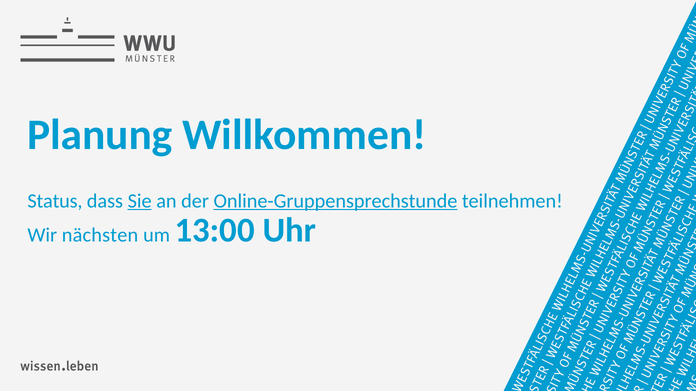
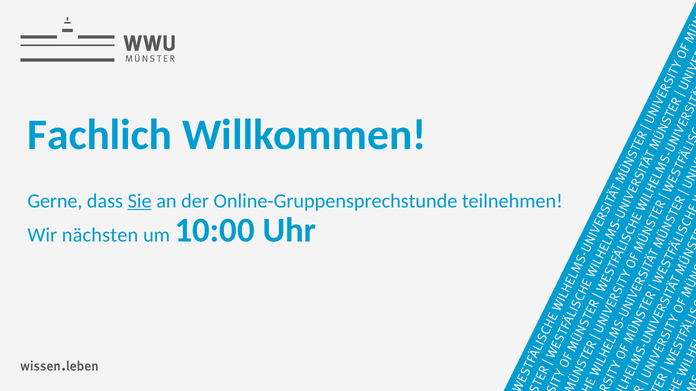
Planung: Planung -> Fachlich
Status: Status -> Gerne
Online-Gruppensprechstunde underline: present -> none
13:00: 13:00 -> 10:00
